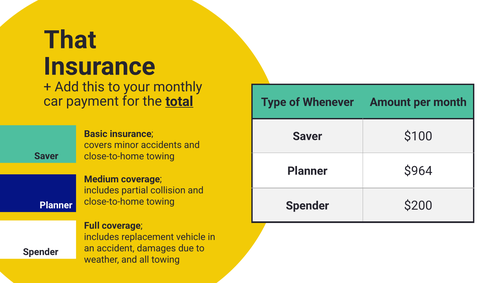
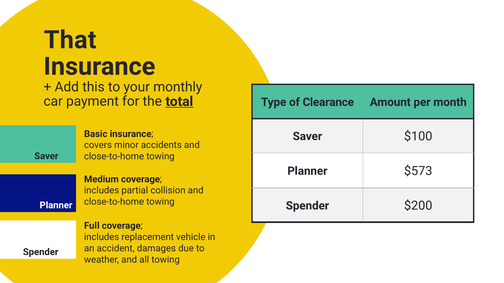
Whenever: Whenever -> Clearance
$964: $964 -> $573
